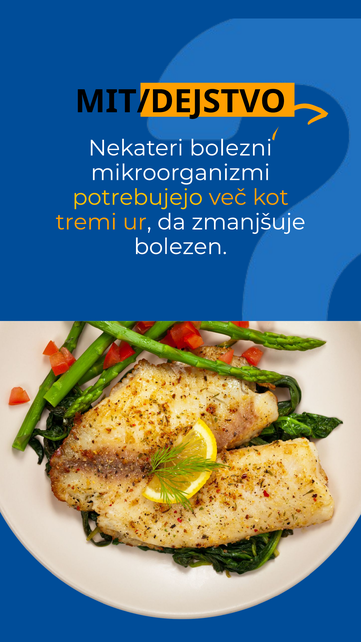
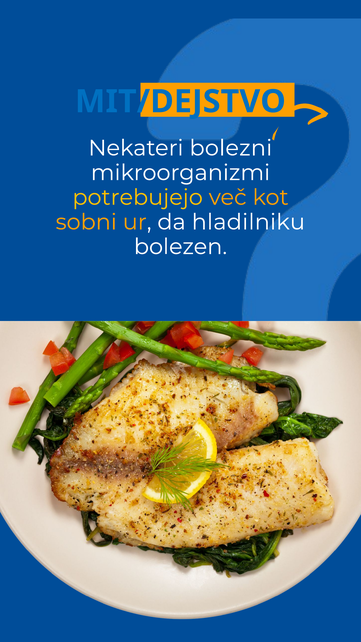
MIT/DEJSTVO colour: black -> blue
tremi: tremi -> sobni
zmanjšuje: zmanjšuje -> hladilniku
